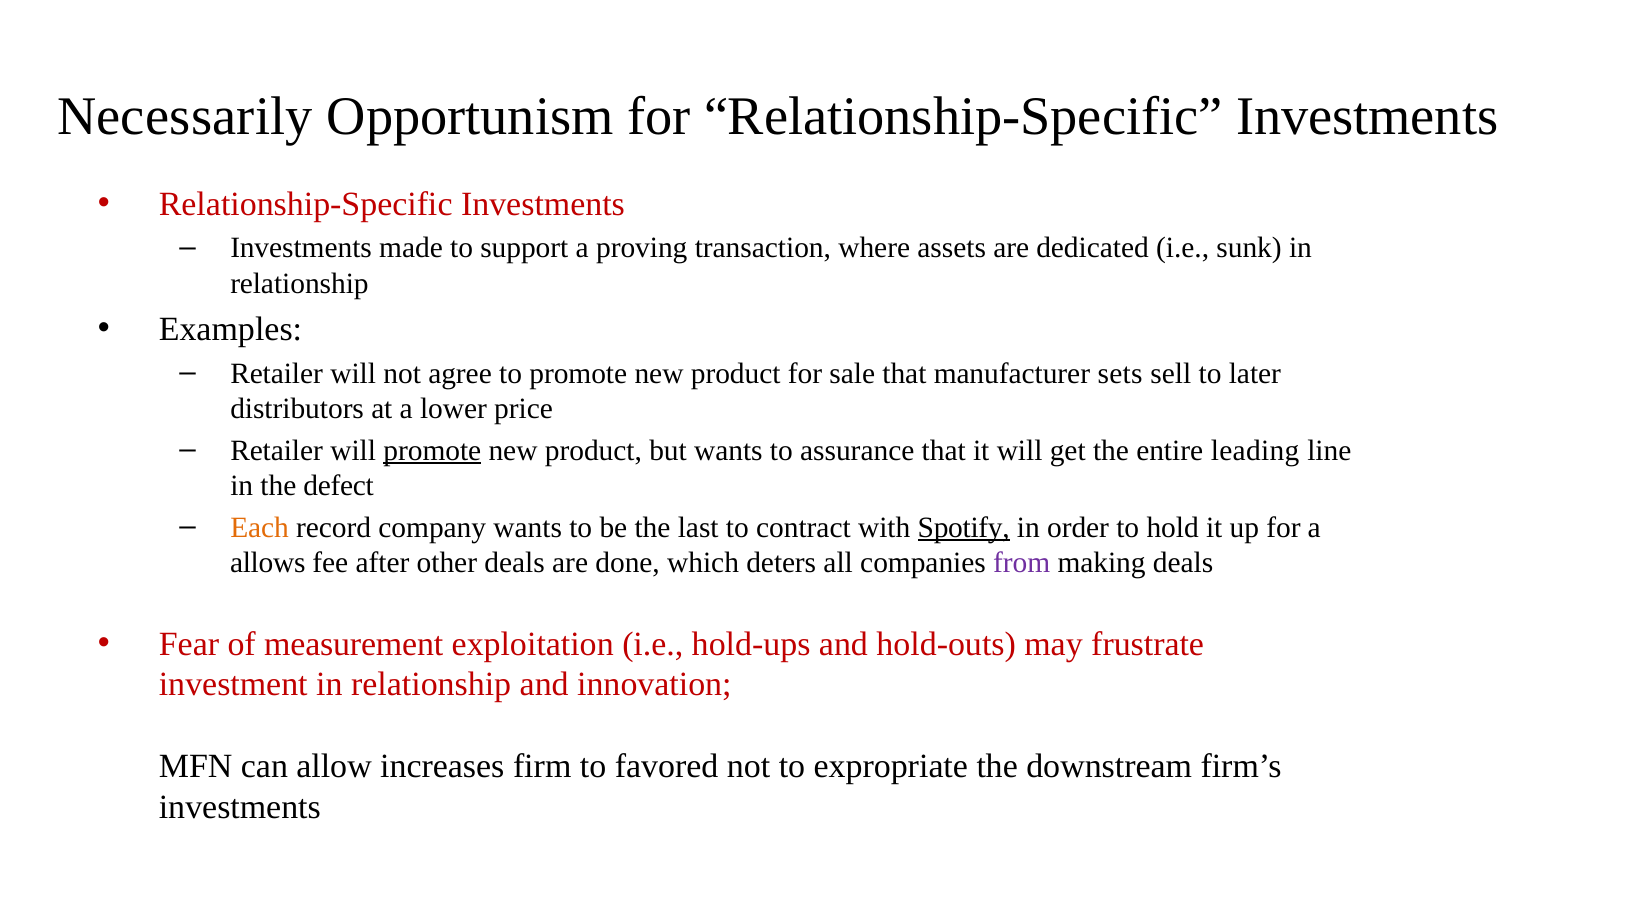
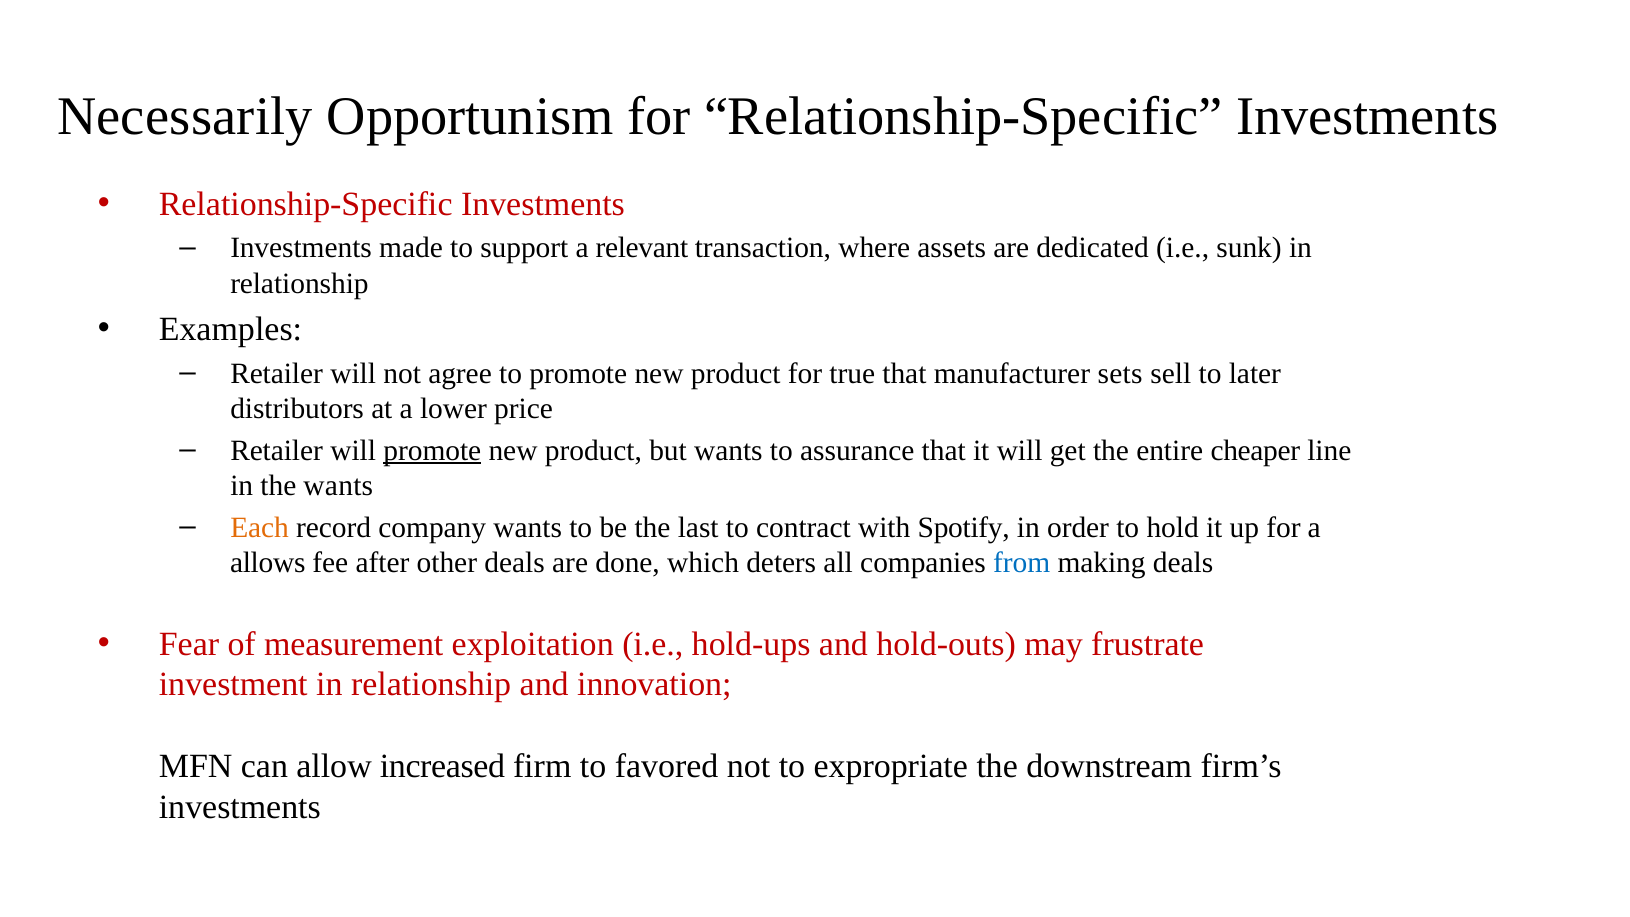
proving: proving -> relevant
sale: sale -> true
leading: leading -> cheaper
the defect: defect -> wants
Spotify underline: present -> none
from colour: purple -> blue
increases: increases -> increased
